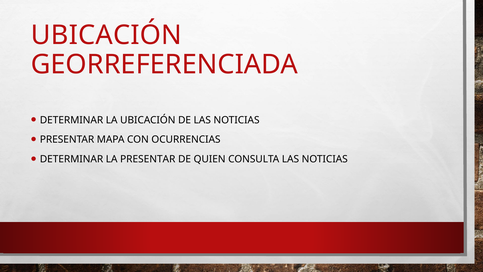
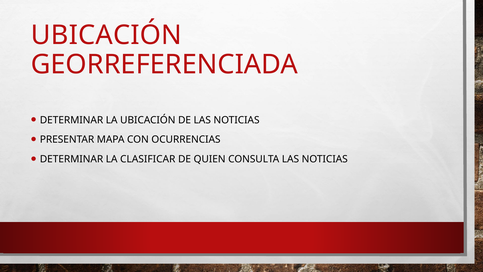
LA PRESENTAR: PRESENTAR -> CLASIFICAR
